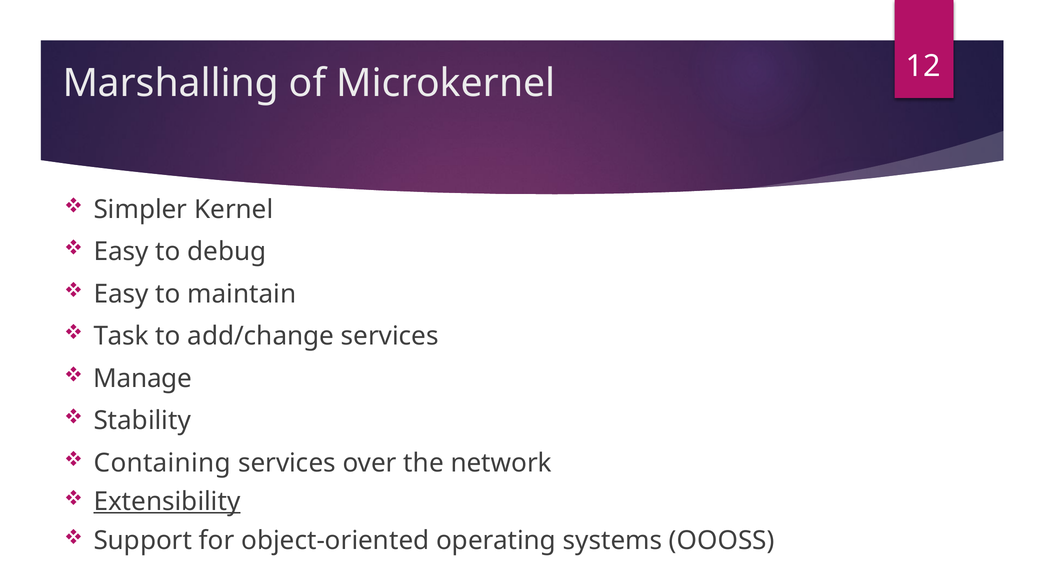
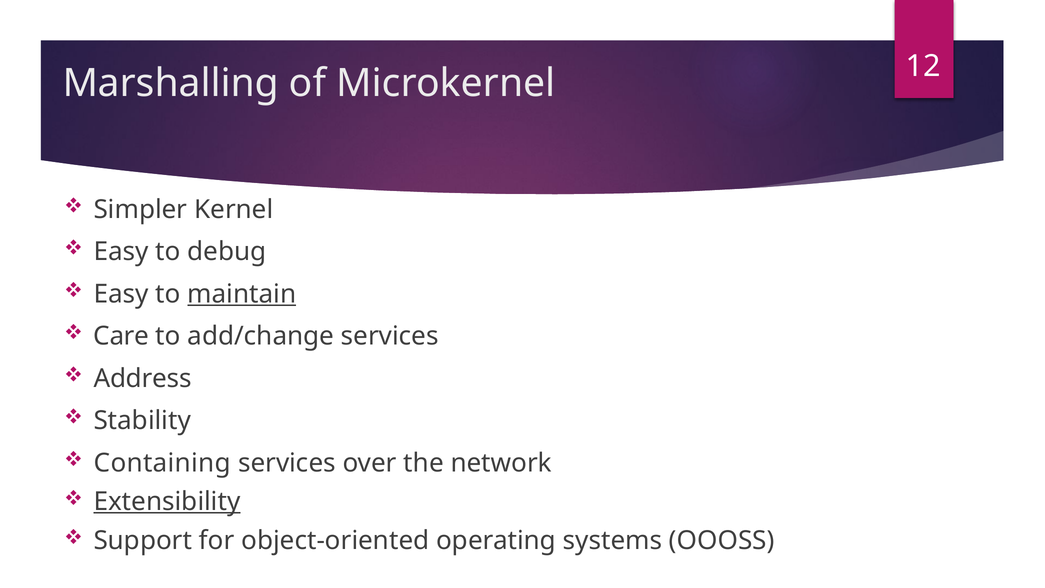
maintain underline: none -> present
Task: Task -> Care
Manage: Manage -> Address
